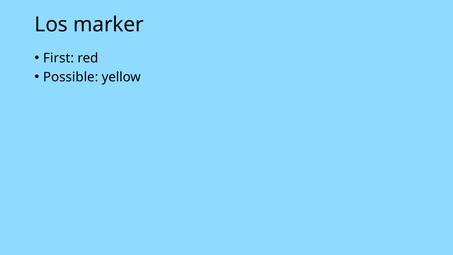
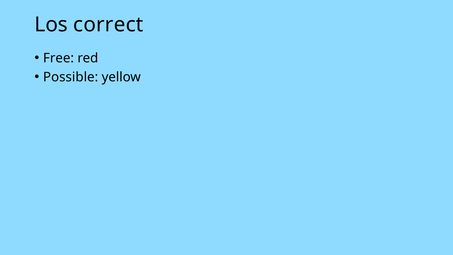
marker: marker -> correct
First: First -> Free
